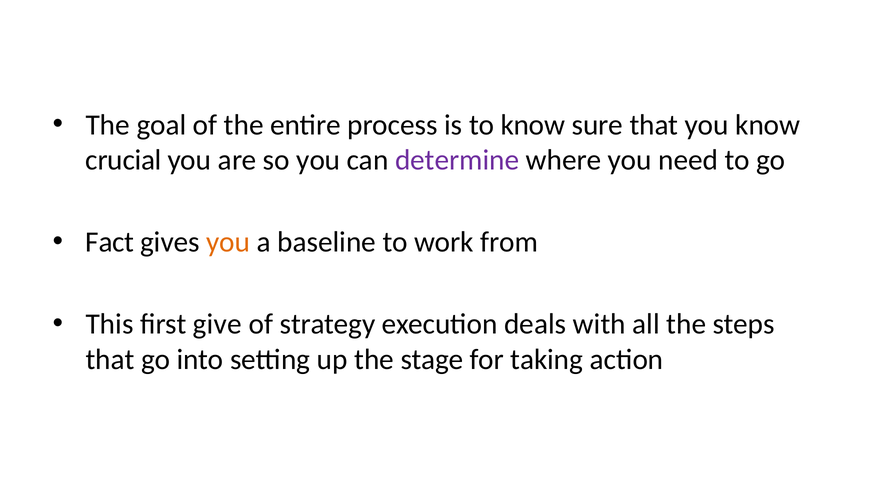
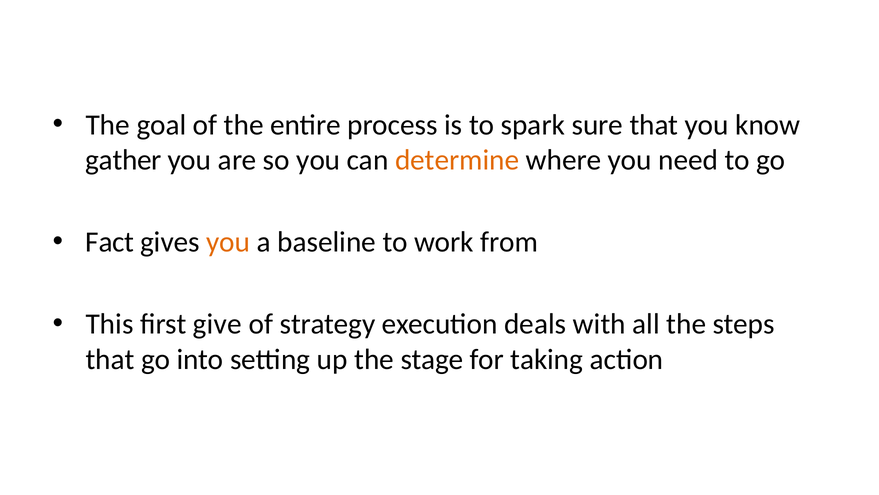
to know: know -> spark
crucial: crucial -> gather
determine colour: purple -> orange
